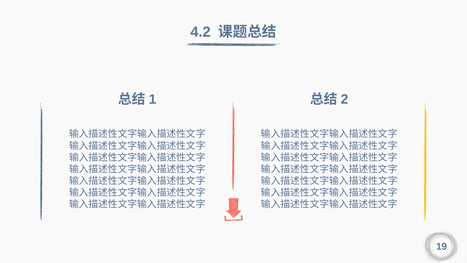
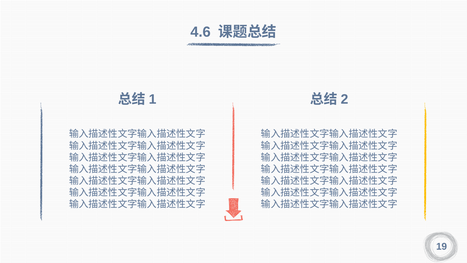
4.2: 4.2 -> 4.6
